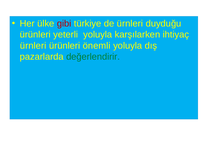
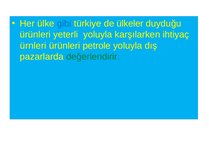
gibi colour: red -> blue
de ürnleri: ürnleri -> ülkeler
önemli: önemli -> petrole
